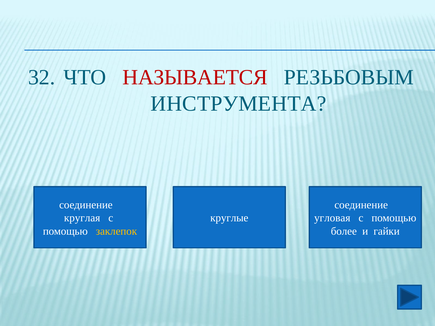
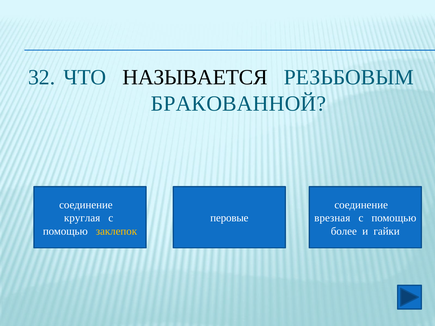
НАЗЫВАЕТСЯ colour: red -> black
ИНСТРУМЕНТА: ИНСТРУМЕНТА -> БРАКОВАННОЙ
круглые: круглые -> перовые
угловая: угловая -> врезная
